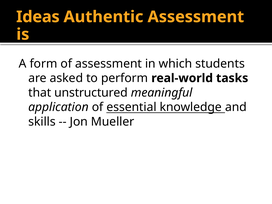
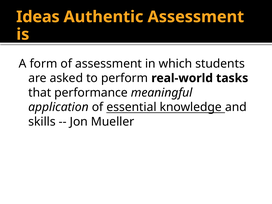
unstructured: unstructured -> performance
